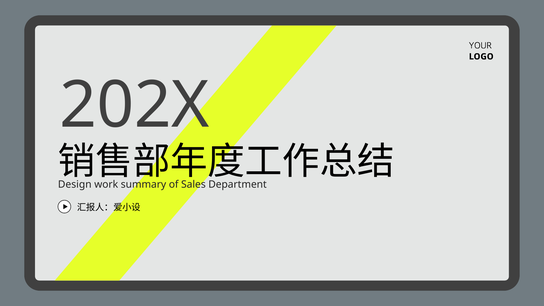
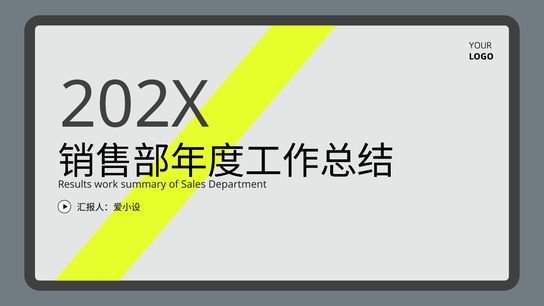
Design: Design -> Results
